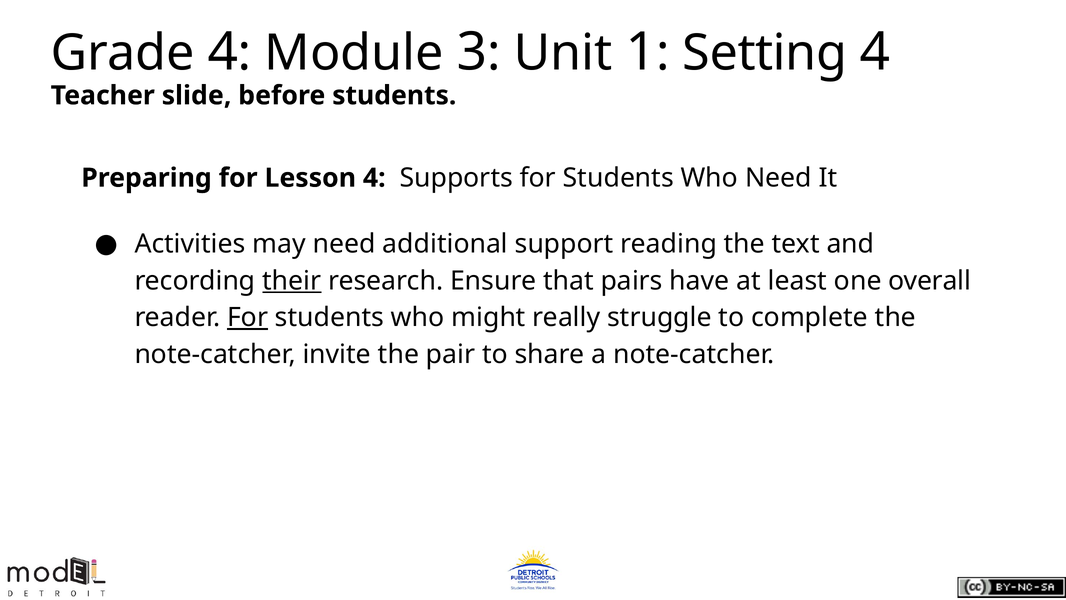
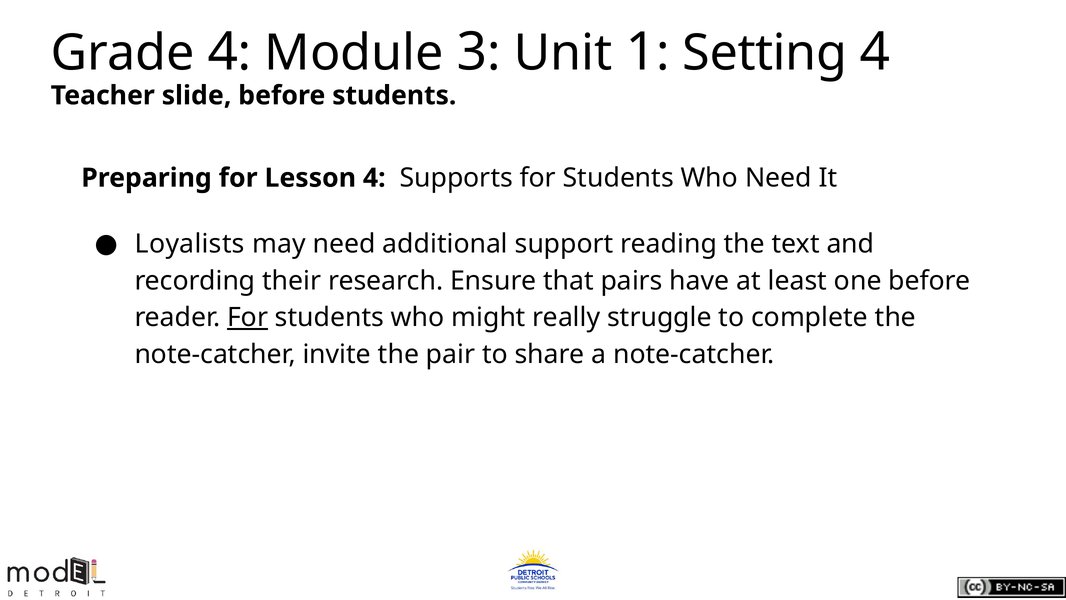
Activities: Activities -> Loyalists
their underline: present -> none
one overall: overall -> before
